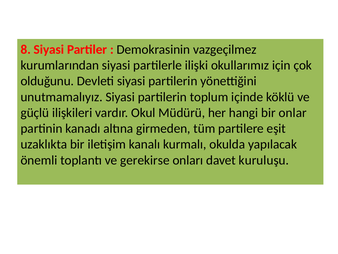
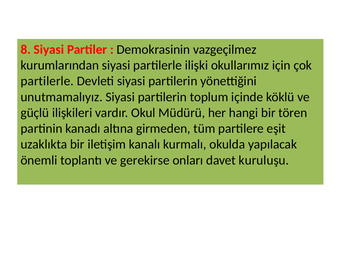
olduğunu at (47, 81): olduğunu -> partilerle
onlar: onlar -> tören
